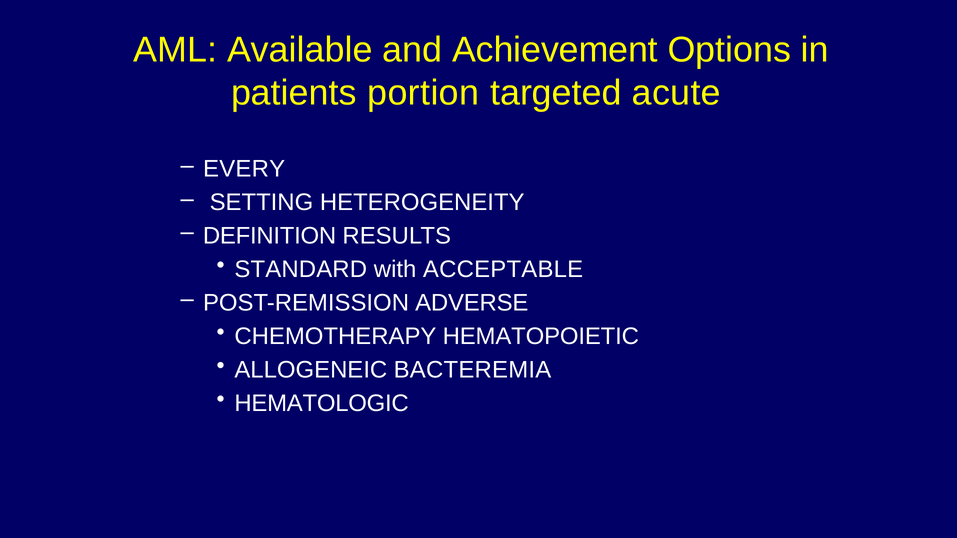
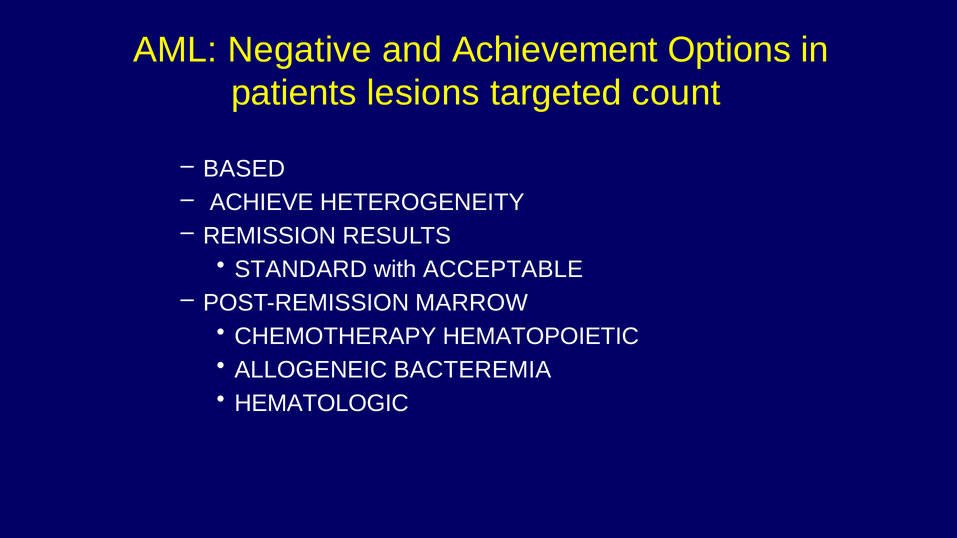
Available: Available -> Negative
portion: portion -> lesions
acute: acute -> count
EVERY: EVERY -> BASED
SETTING: SETTING -> ACHIEVE
DEFINITION: DEFINITION -> REMISSION
ADVERSE: ADVERSE -> MARROW
